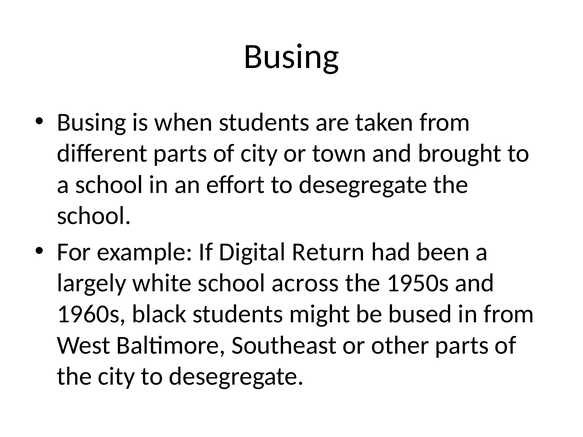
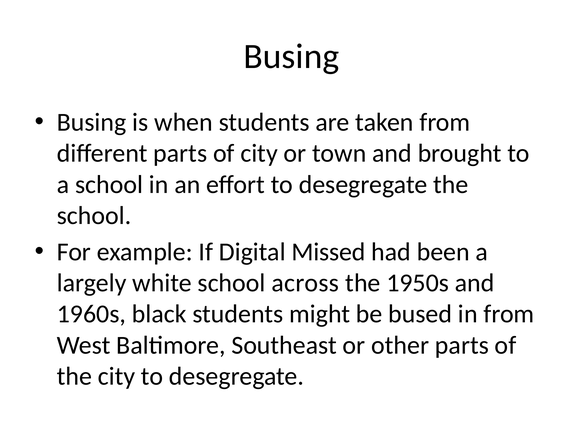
Return: Return -> Missed
